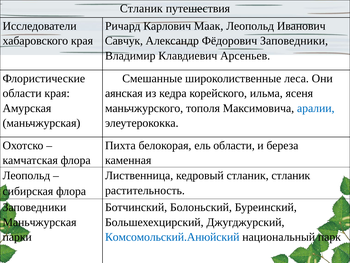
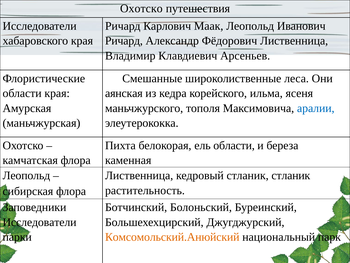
Стланик at (141, 8): Стланик -> Охотско
Савчук at (124, 41): Савчук -> Ричард
Фёдорович Заповедники: Заповедники -> Лиственница
Маньчжурская at (40, 222): Маньчжурская -> Исследователи
Комсомольский.Анюйский colour: blue -> orange
